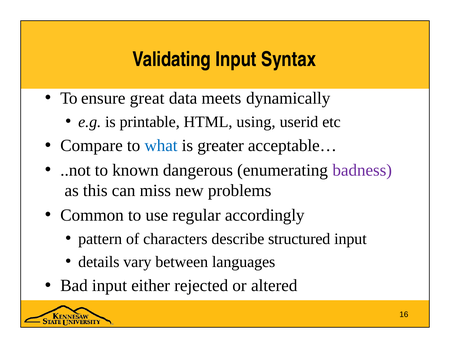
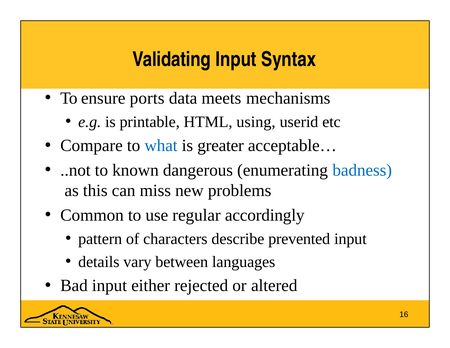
great: great -> ports
dynamically: dynamically -> mechanisms
badness colour: purple -> blue
structured: structured -> prevented
